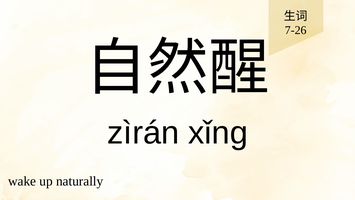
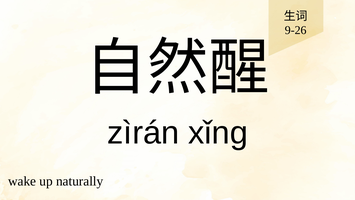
7-26: 7-26 -> 9-26
